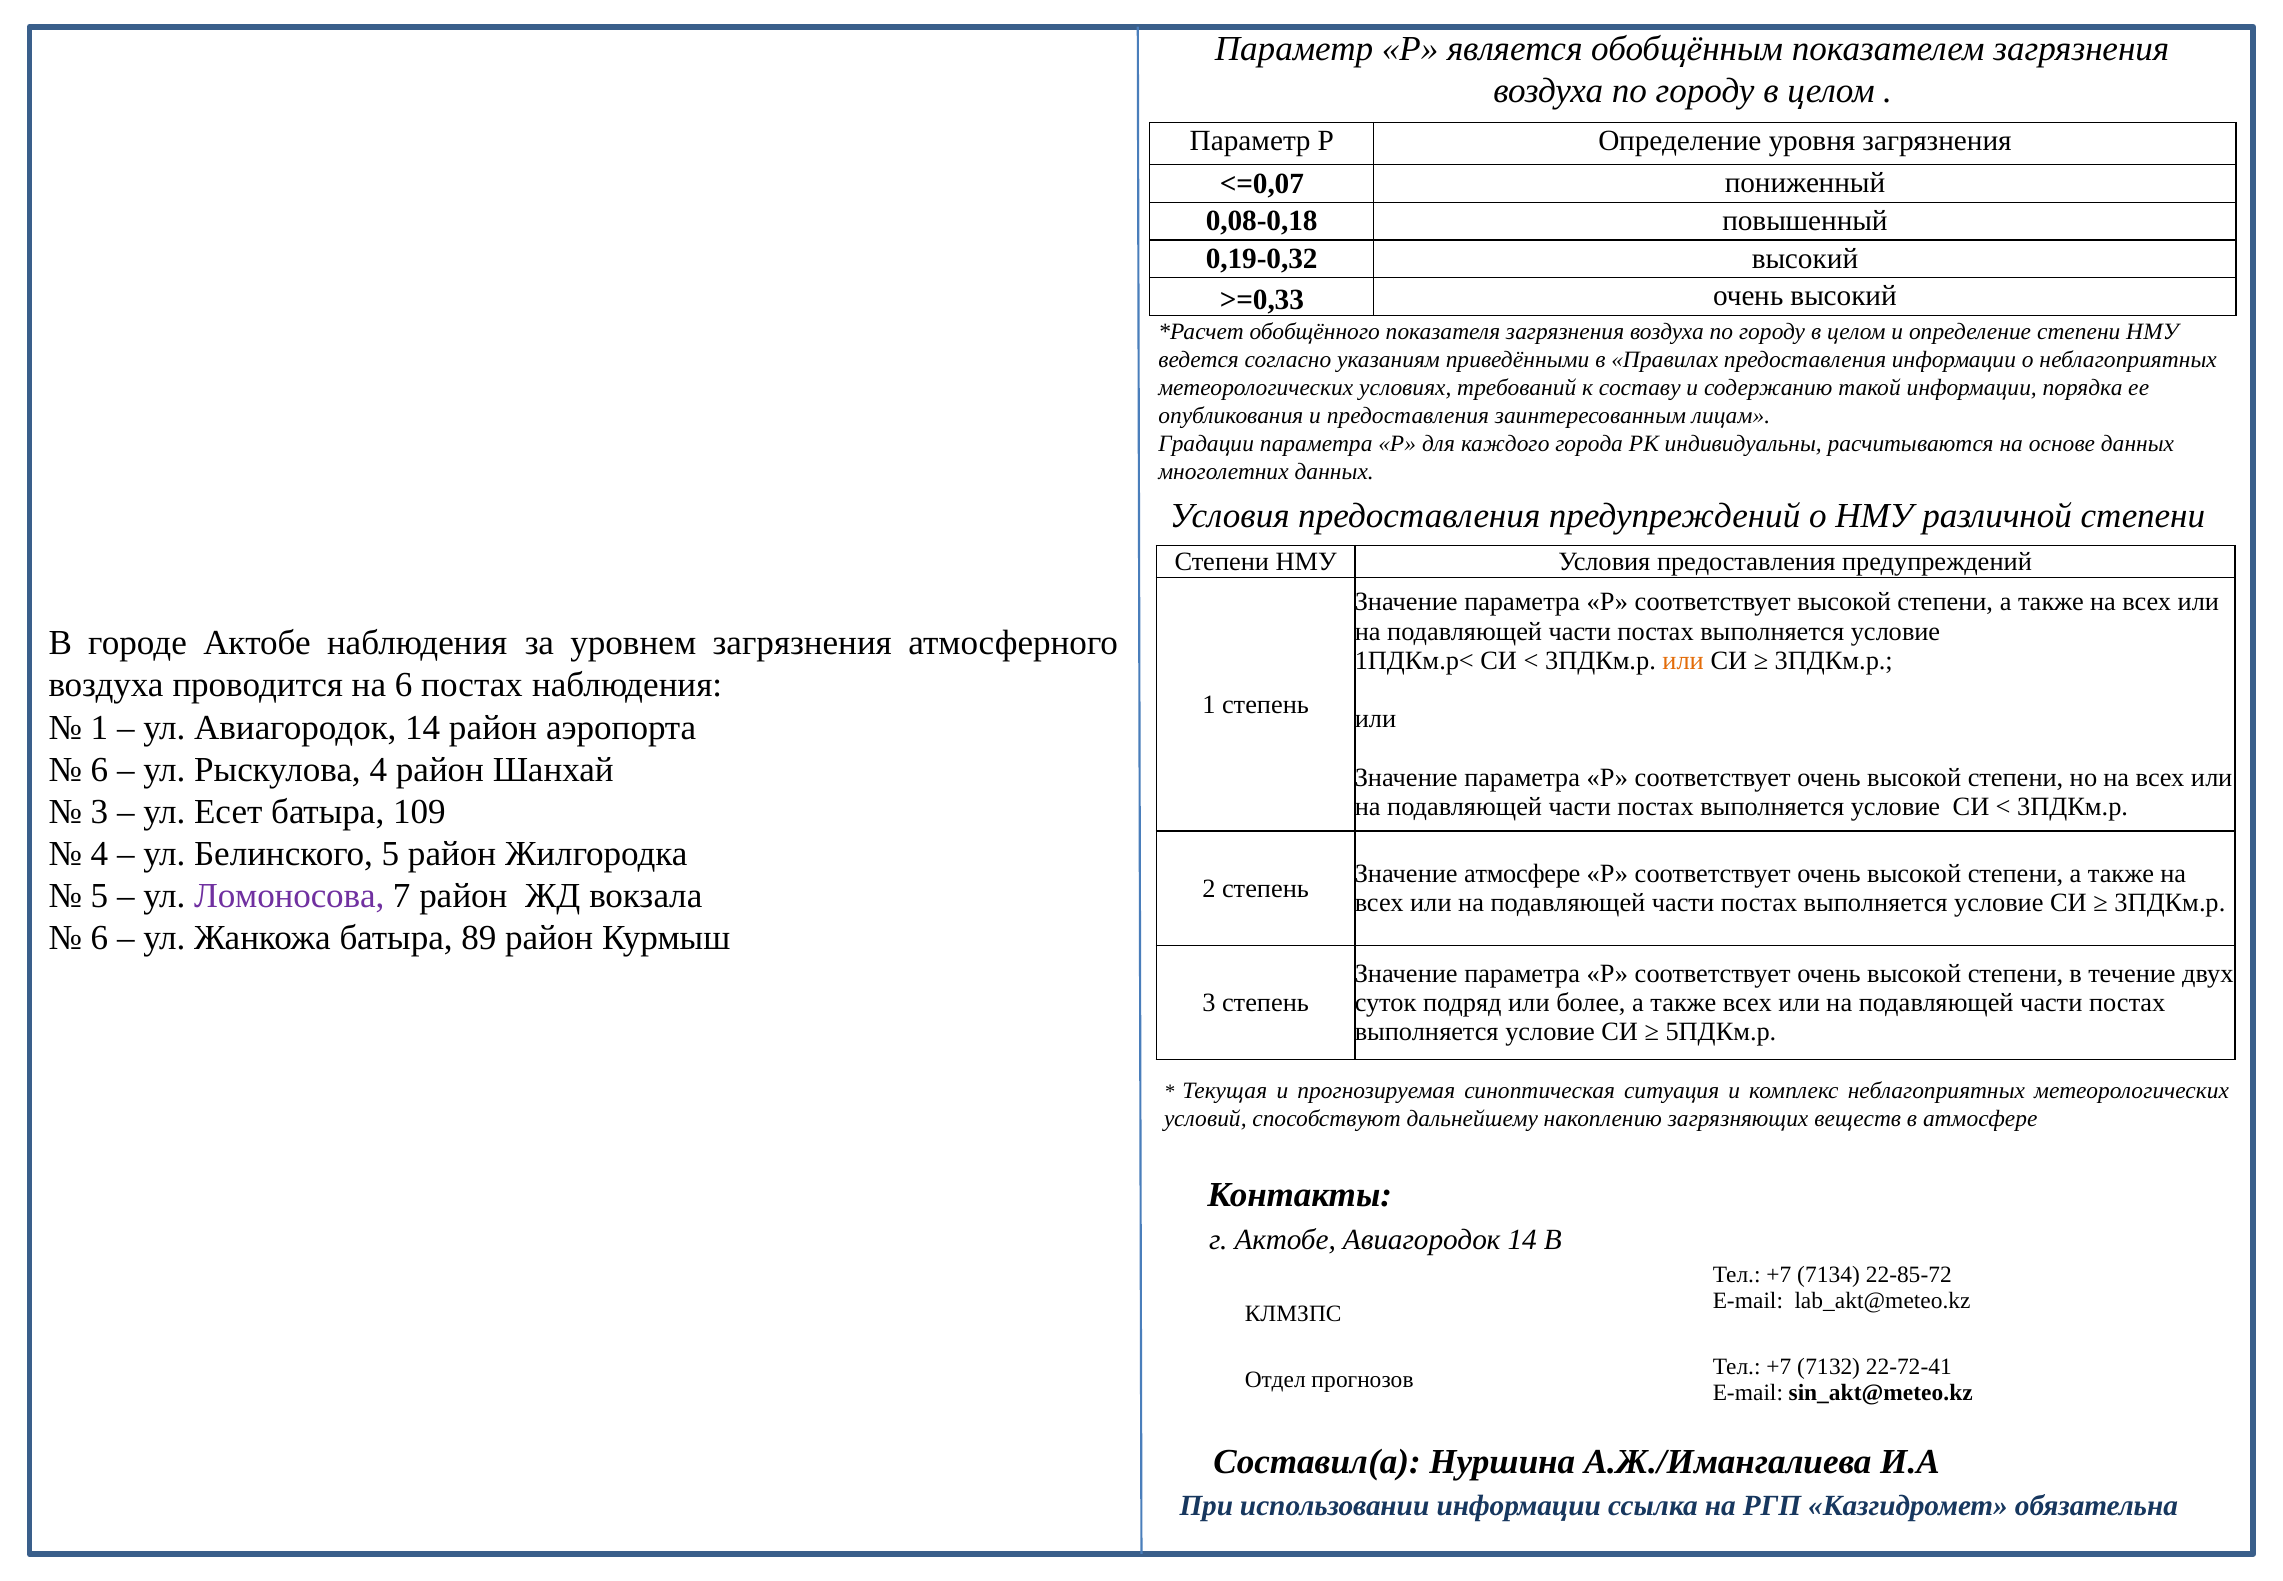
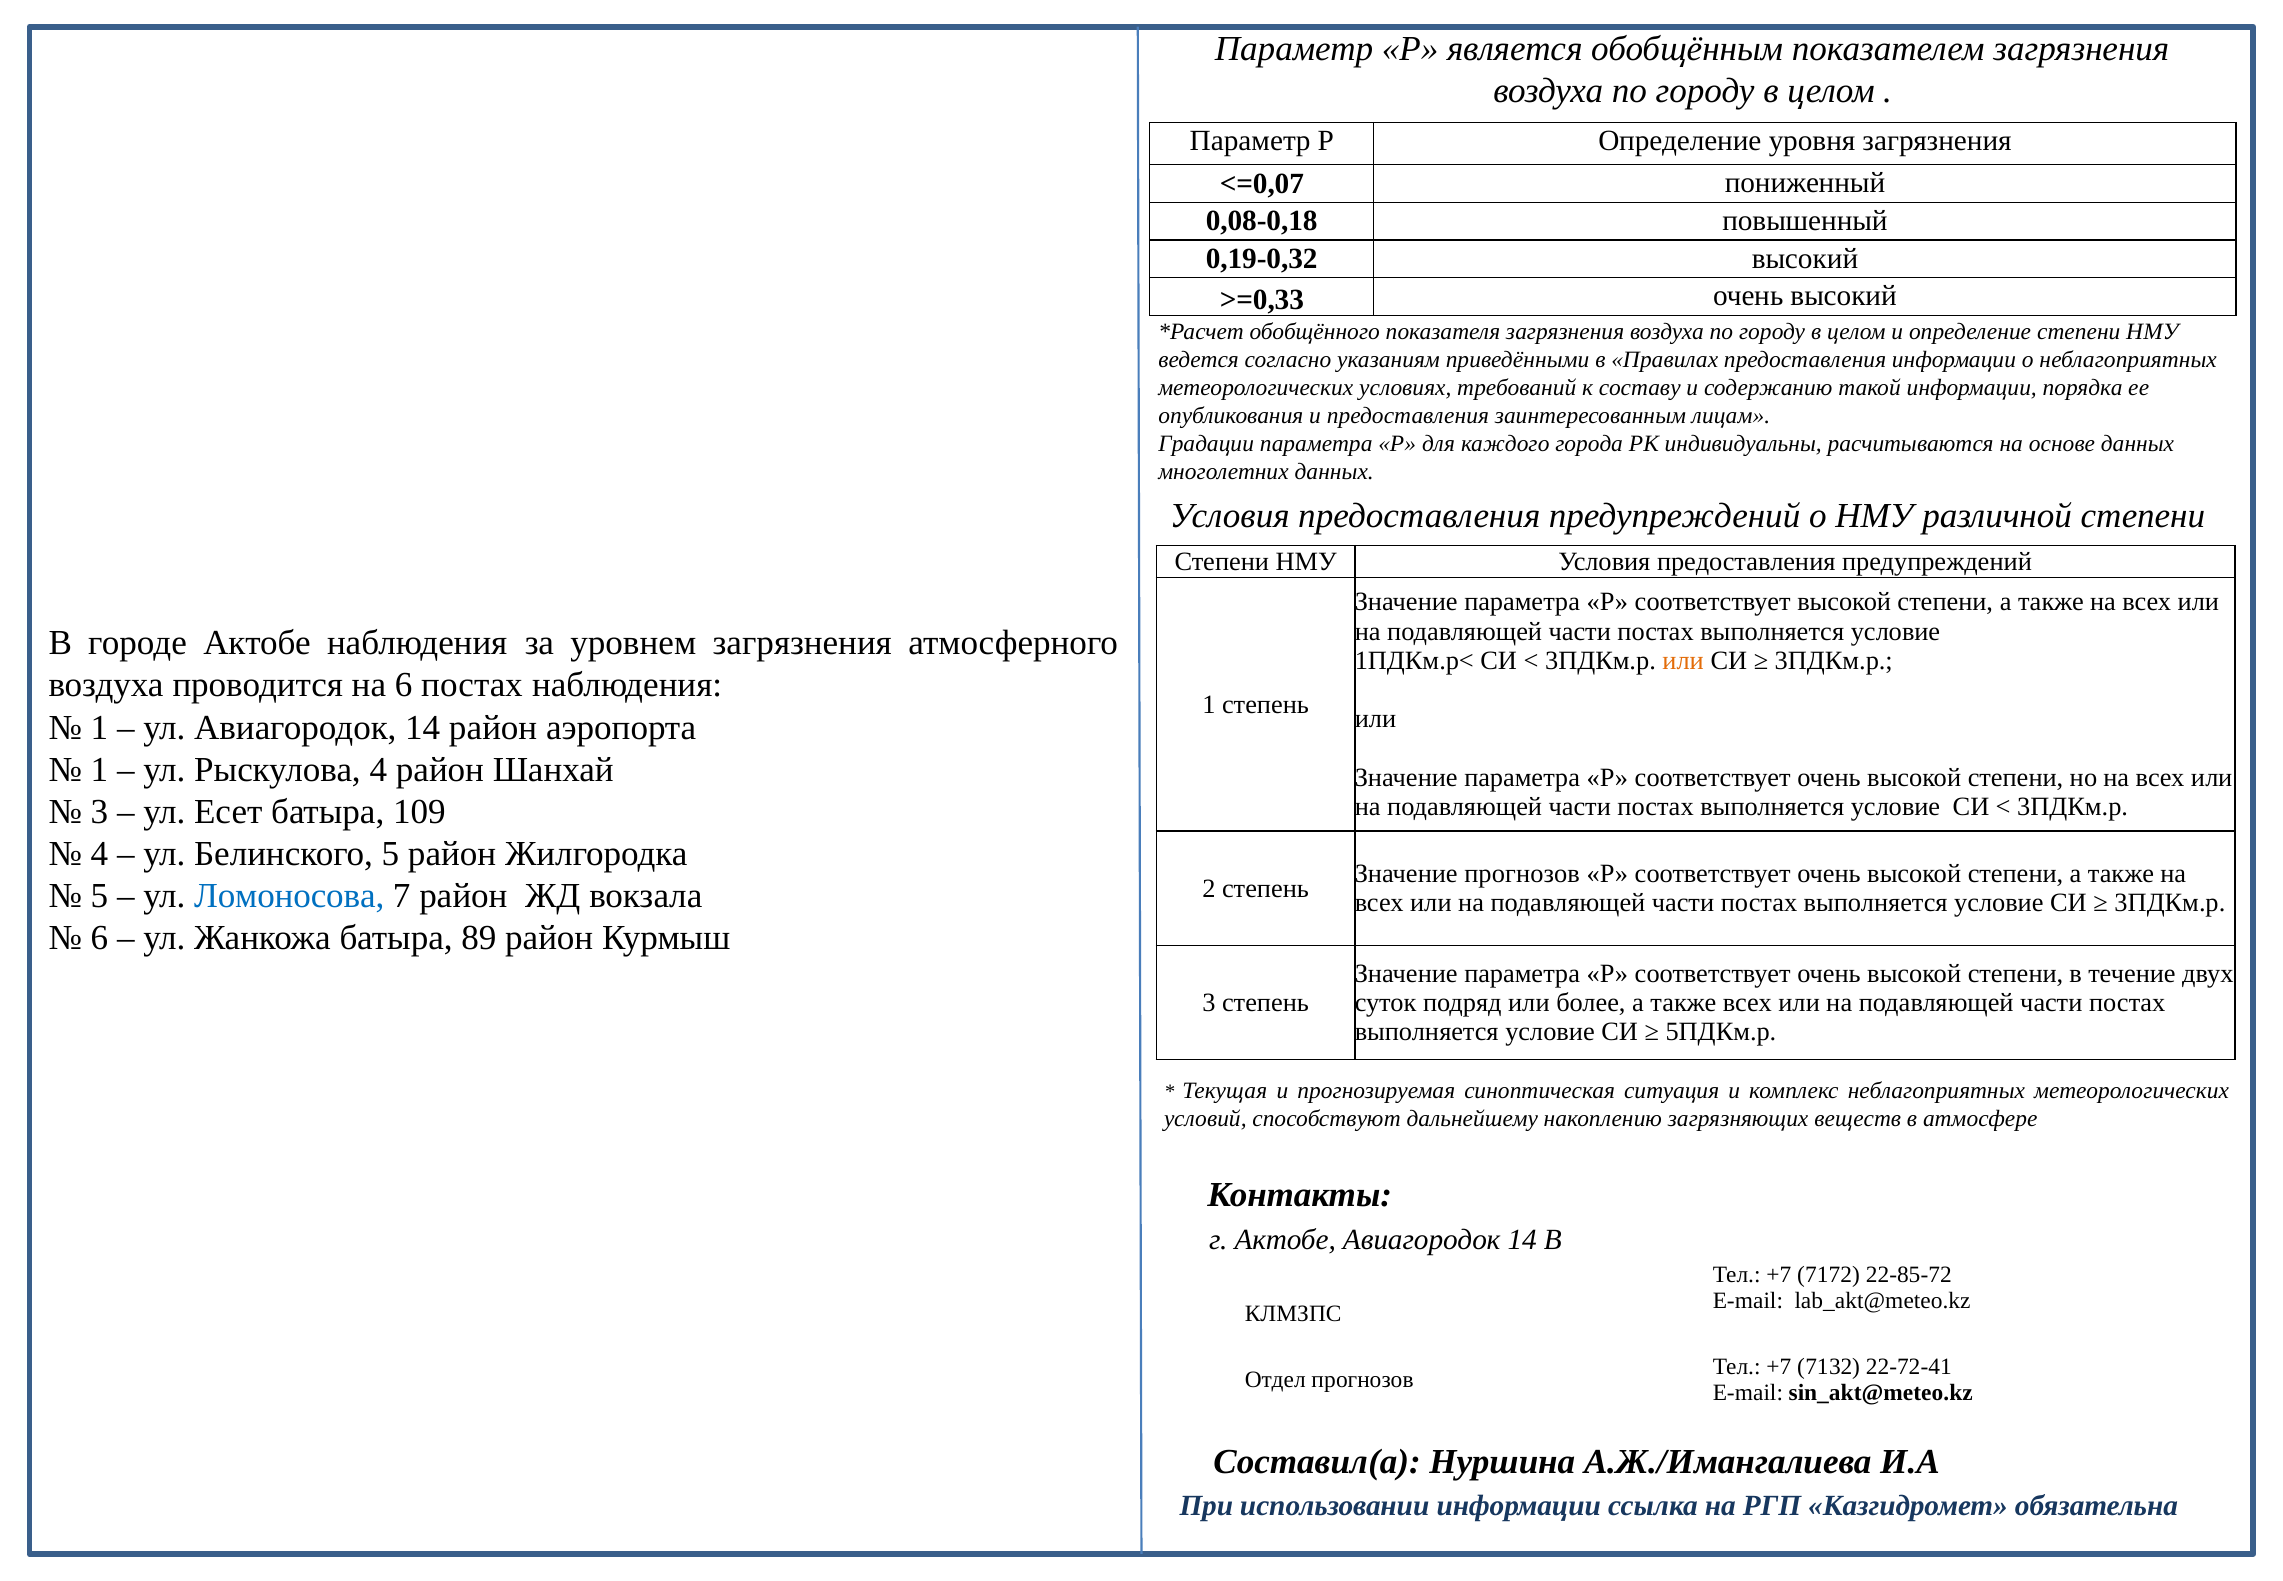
6 at (99, 769): 6 -> 1
Значение атмосфере: атмосфере -> прогнозов
Ломоносова colour: purple -> blue
7134: 7134 -> 7172
